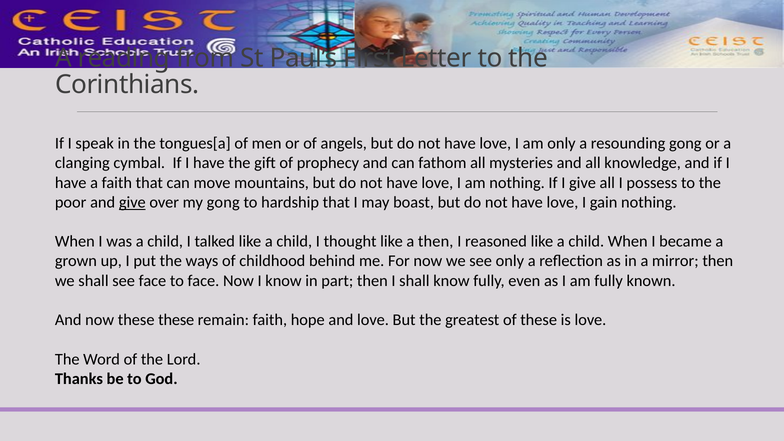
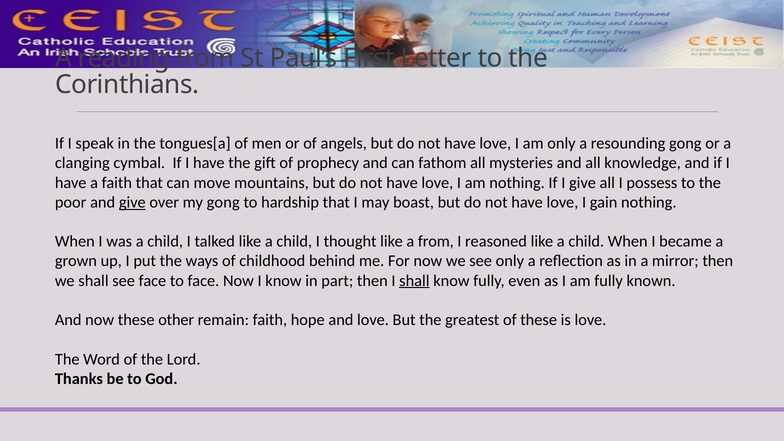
a then: then -> from
shall at (414, 281) underline: none -> present
these these: these -> other
